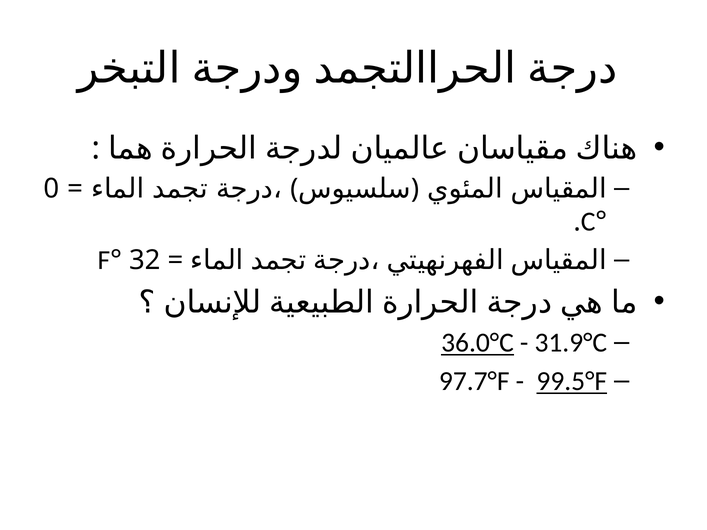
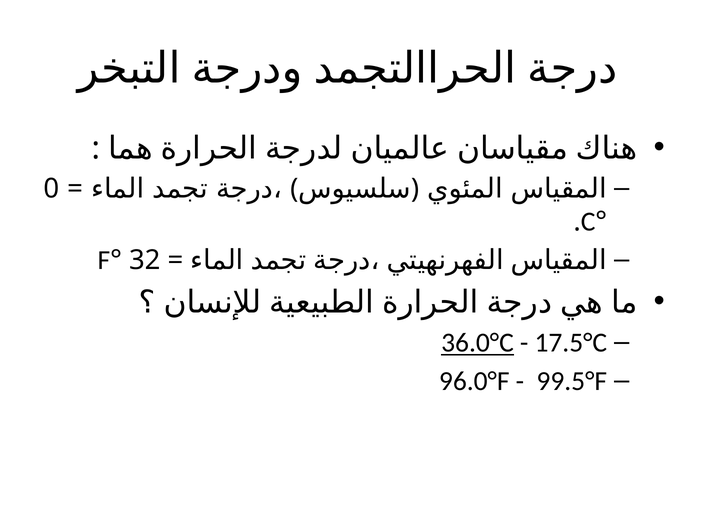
31.9°C: 31.9°C -> 17.5°C
97.7°F: 97.7°F -> 96.0°F
99.5°F underline: present -> none
